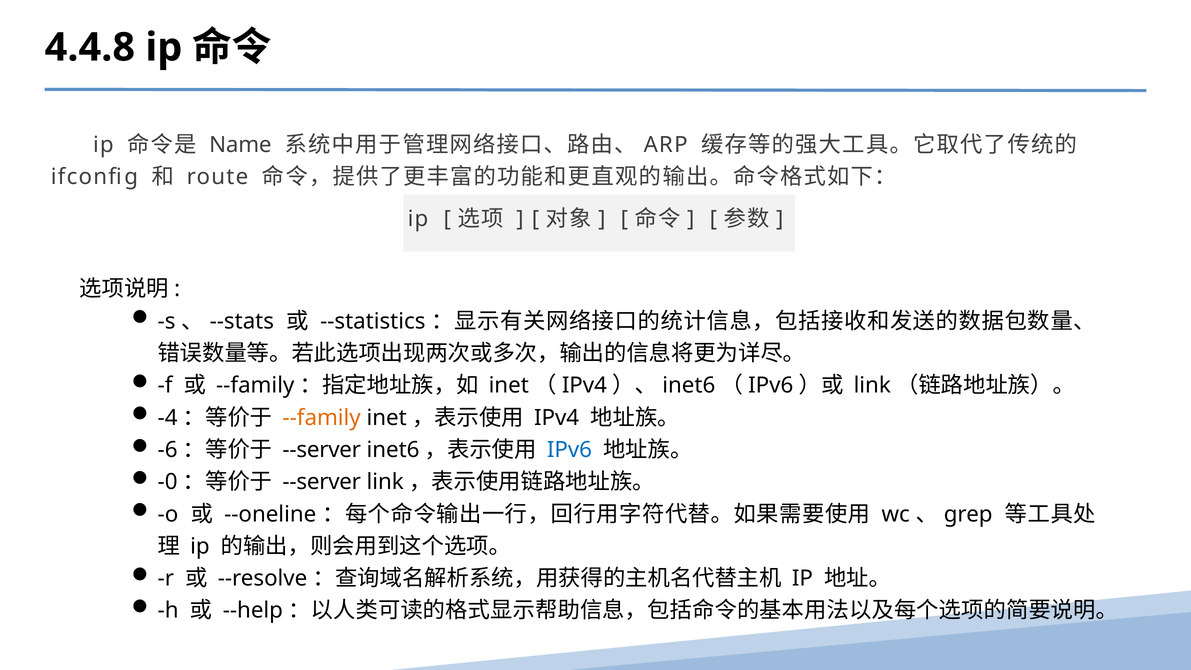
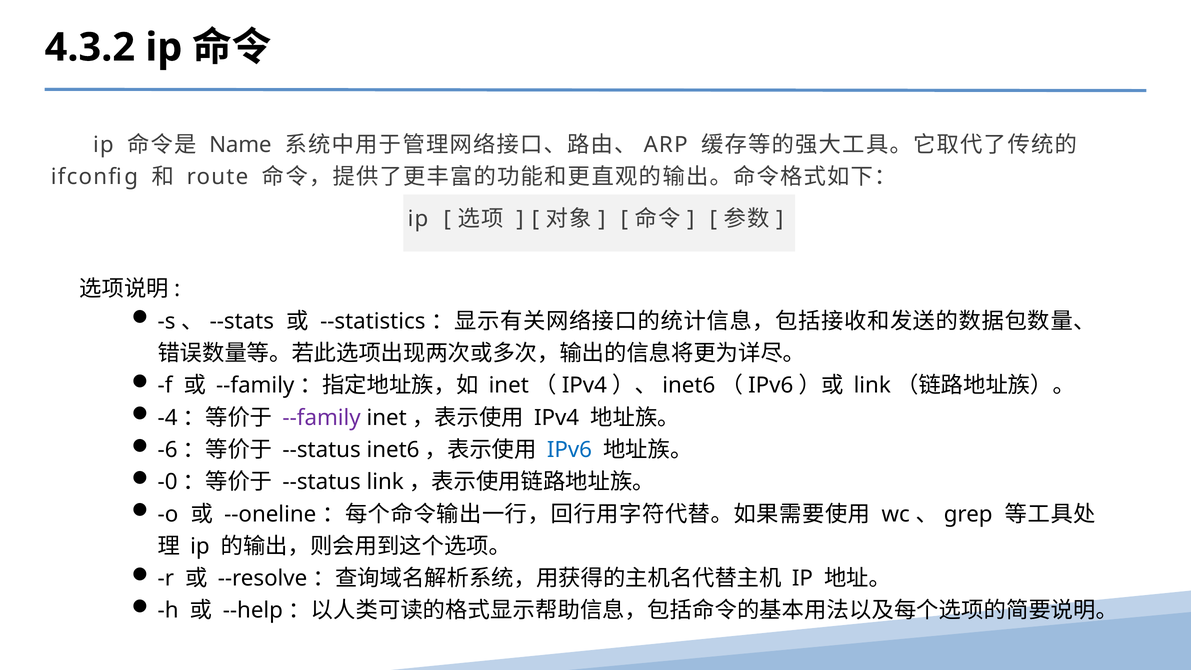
4.4.8: 4.4.8 -> 4.3.2
--family colour: orange -> purple
--server at (322, 450): --server -> --status
--server at (322, 482): --server -> --status
